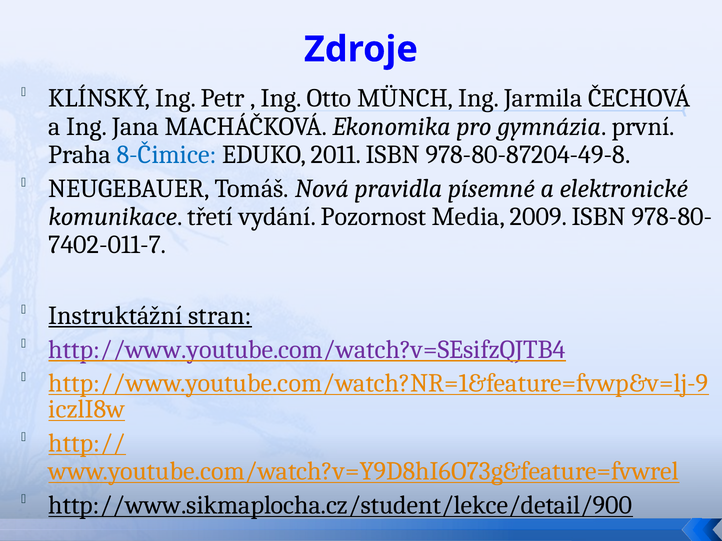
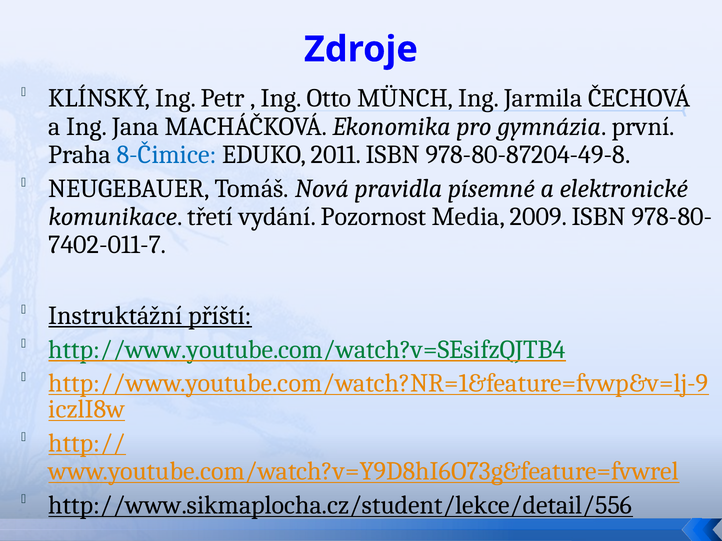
stran: stran -> příští
http://www.youtube.com/watch?v=SEsifzQJTB4 colour: purple -> green
http://www.sikmaplocha.cz/student/lekce/detail/900: http://www.sikmaplocha.cz/student/lekce/detail/900 -> http://www.sikmaplocha.cz/student/lekce/detail/556
